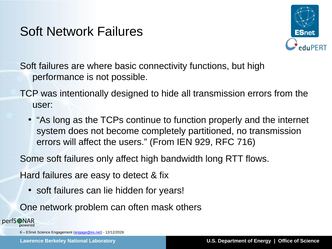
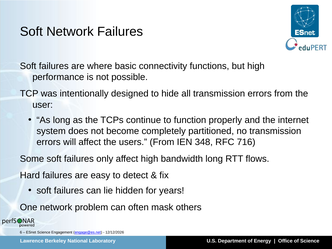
929: 929 -> 348
